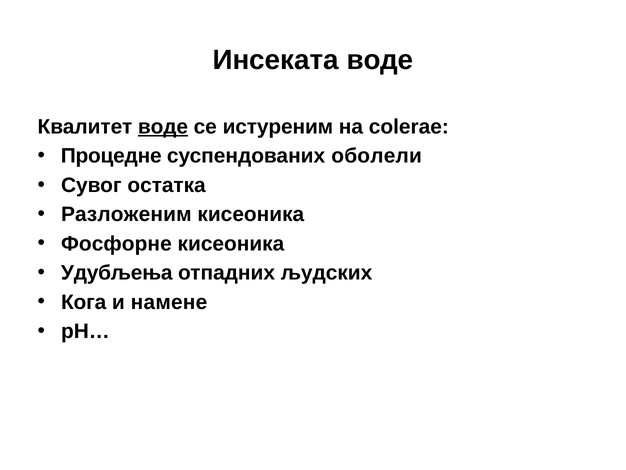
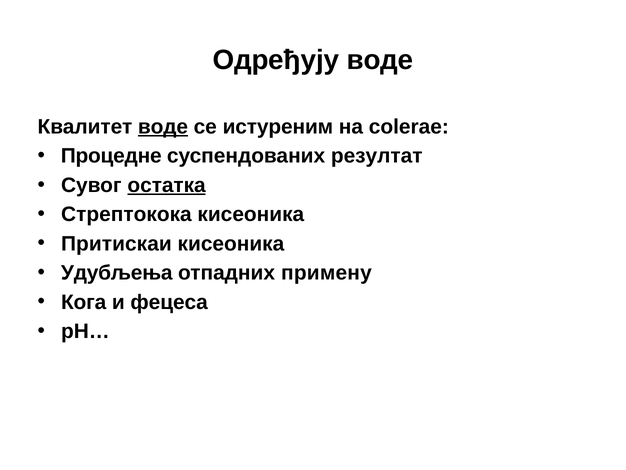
Инсеката: Инсеката -> Одређују
оболели: оболели -> резултат
остатка underline: none -> present
Разложеним: Разложеним -> Стрептокока
Фосфорне: Фосфорне -> Притискаи
људских: људских -> примену
намене: намене -> фецеса
